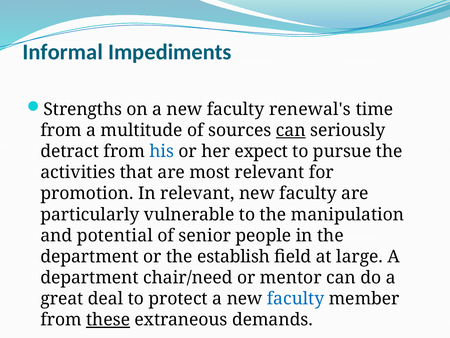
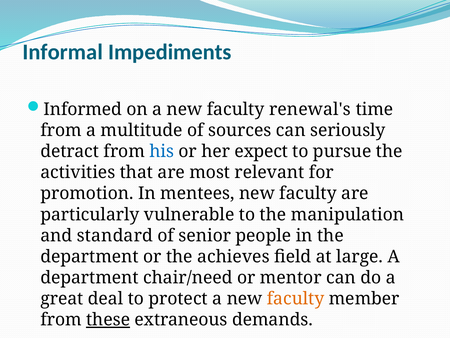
Strengths: Strengths -> Informed
can at (291, 130) underline: present -> none
In relevant: relevant -> mentees
potential: potential -> standard
establish: establish -> achieves
faculty at (296, 298) colour: blue -> orange
